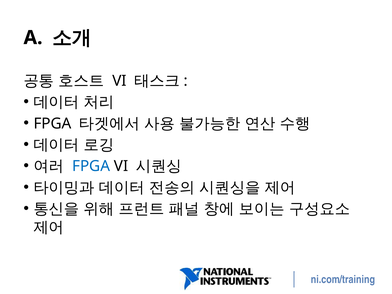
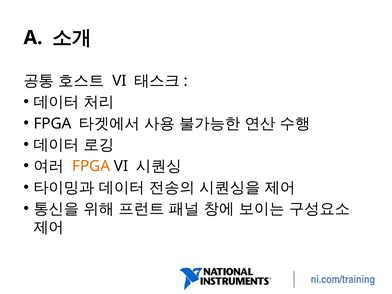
FPGA at (91, 166) colour: blue -> orange
